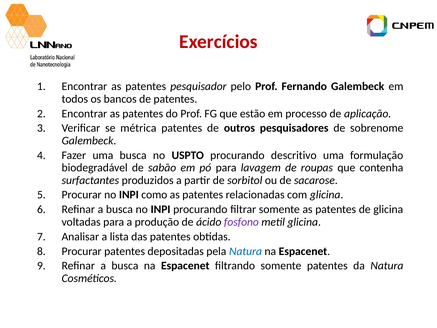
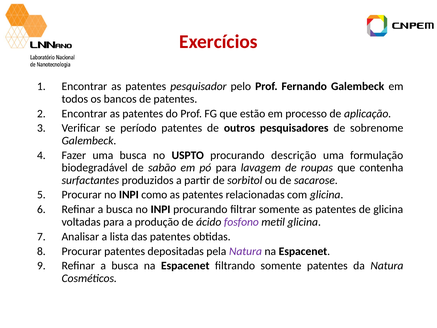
métrica: métrica -> período
descritivo: descritivo -> descrição
Natura at (246, 251) colour: blue -> purple
